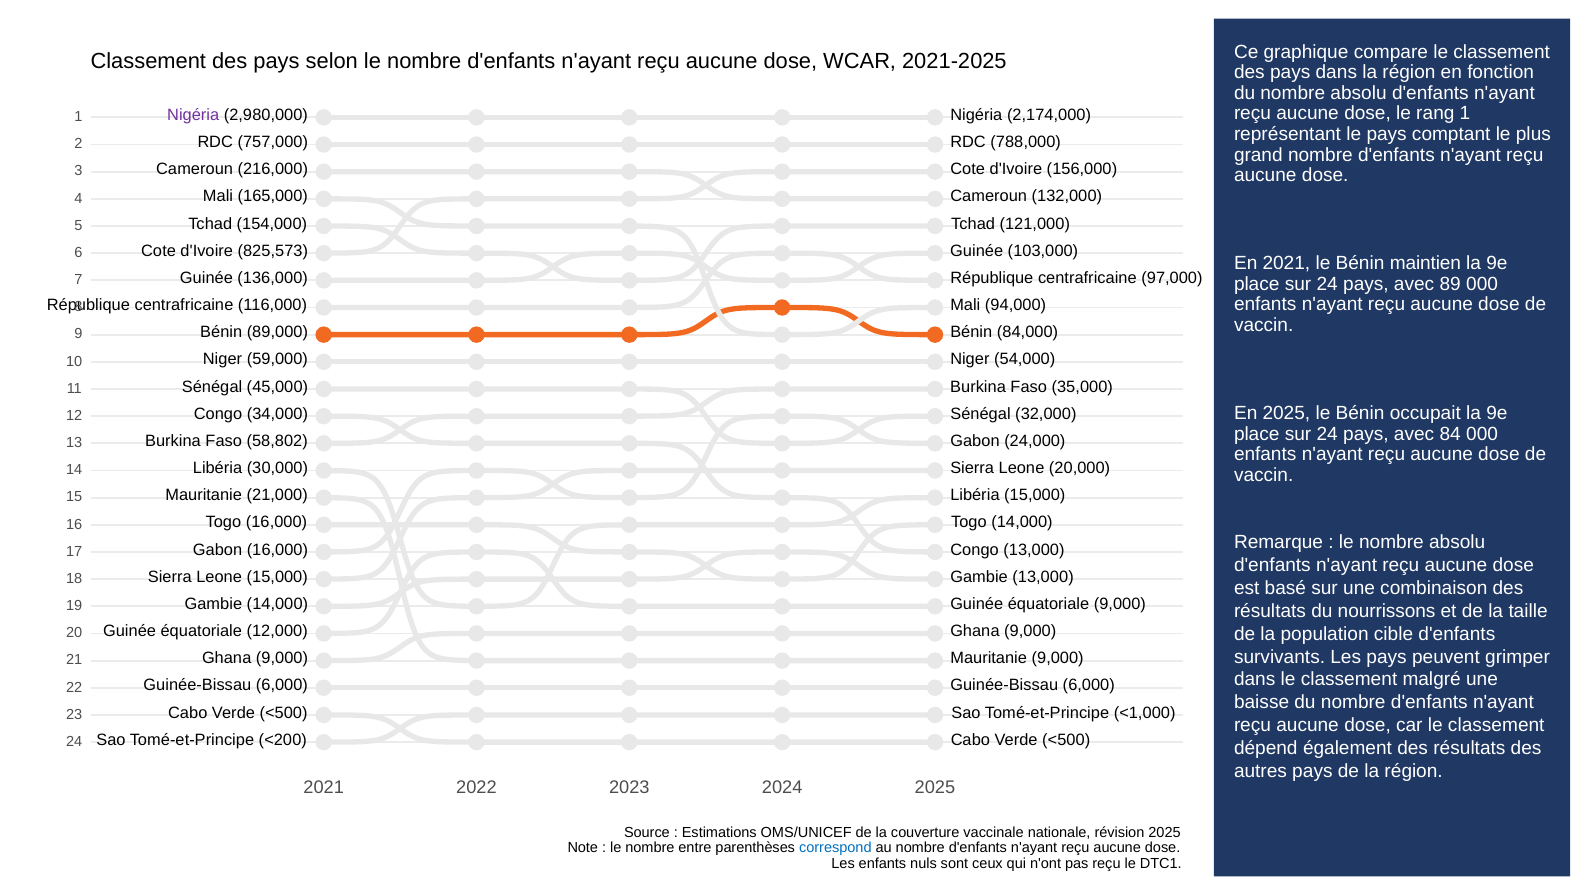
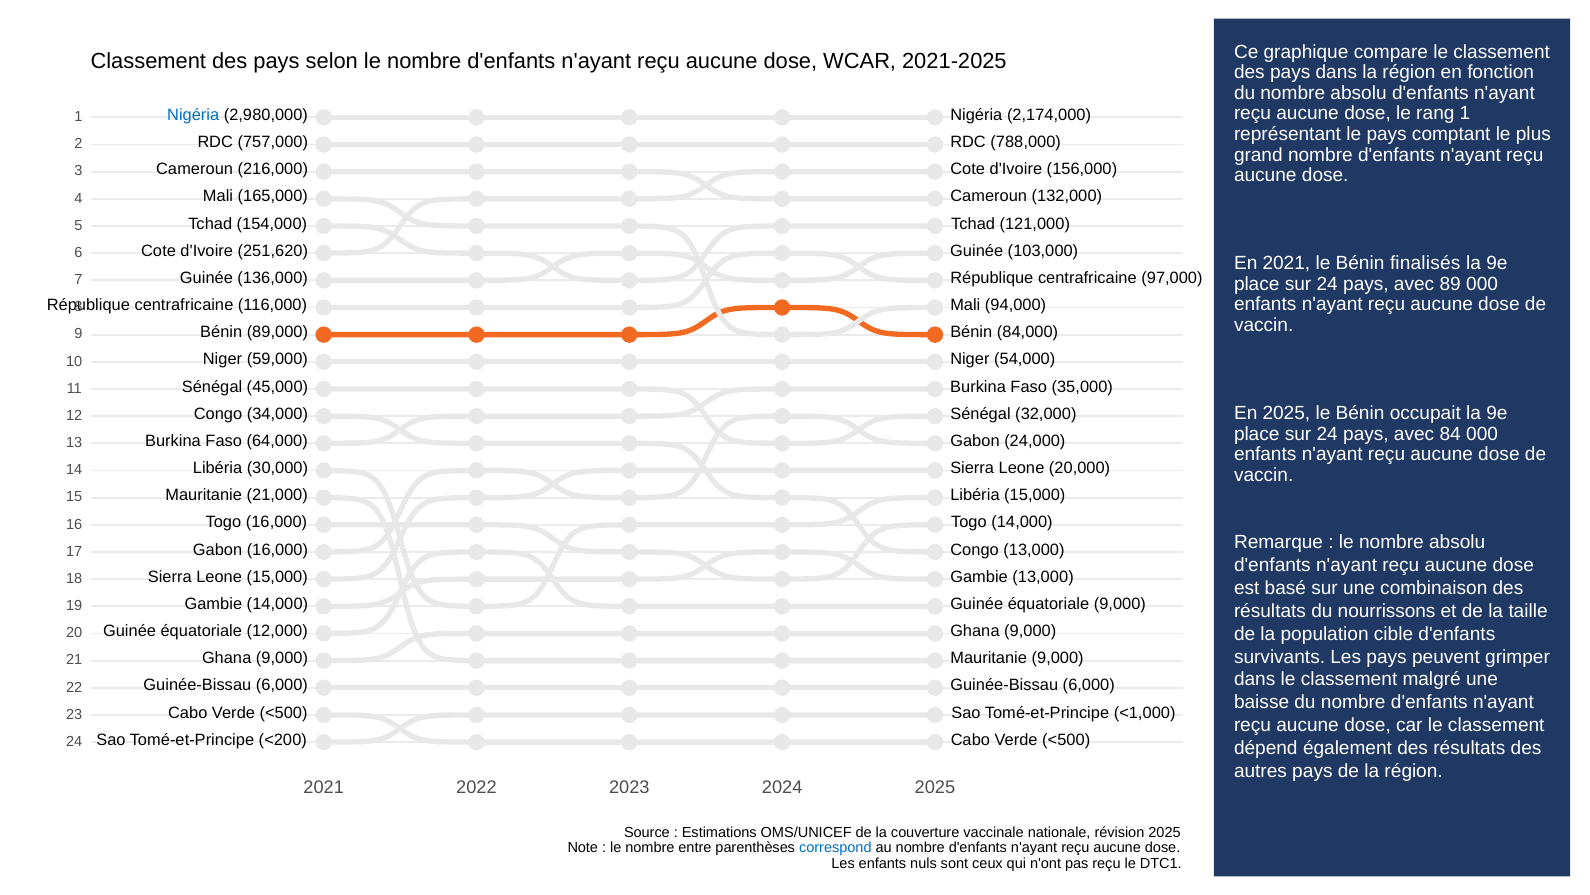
Nigéria at (193, 115) colour: purple -> blue
825,573: 825,573 -> 251,620
maintien: maintien -> finalisés
58,802: 58,802 -> 64,000
